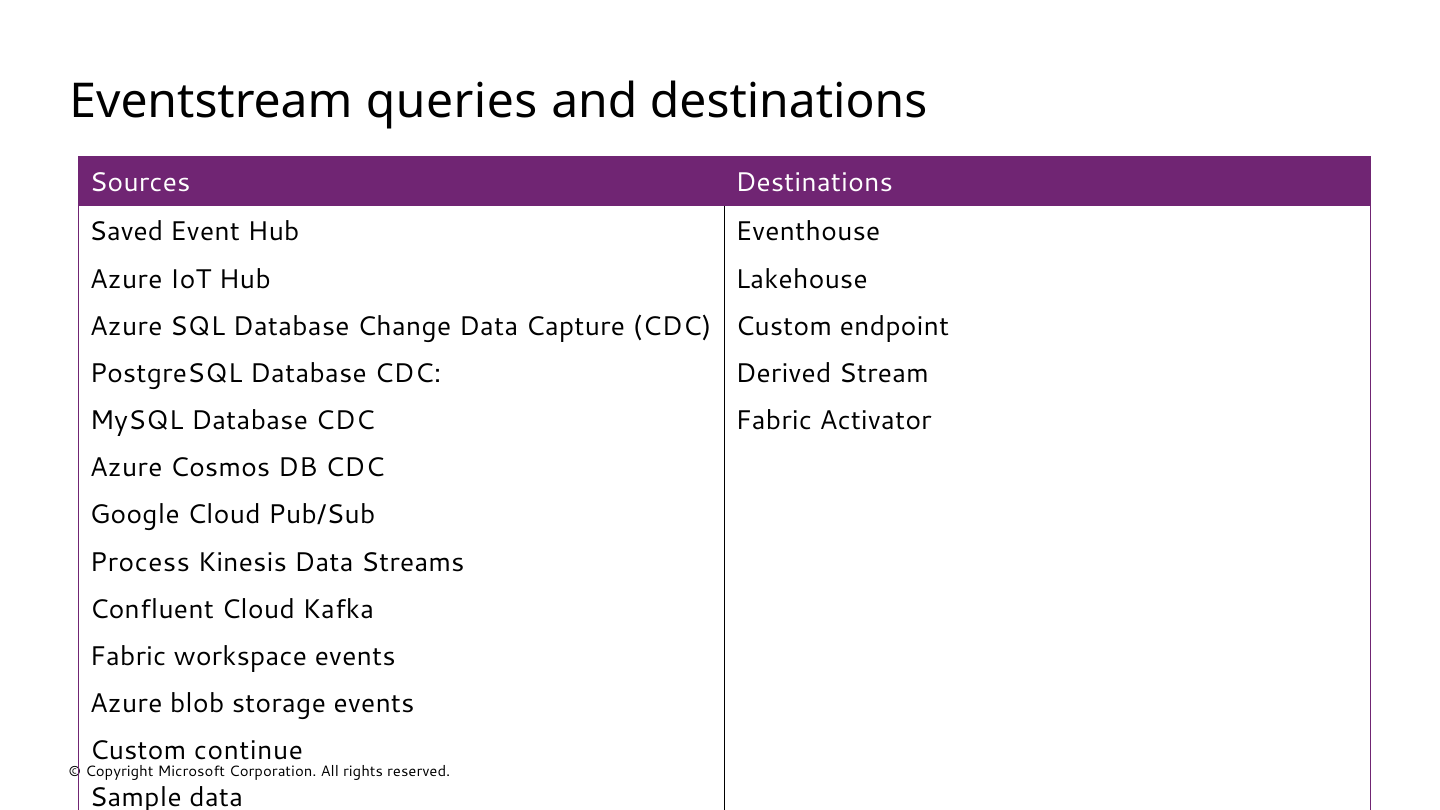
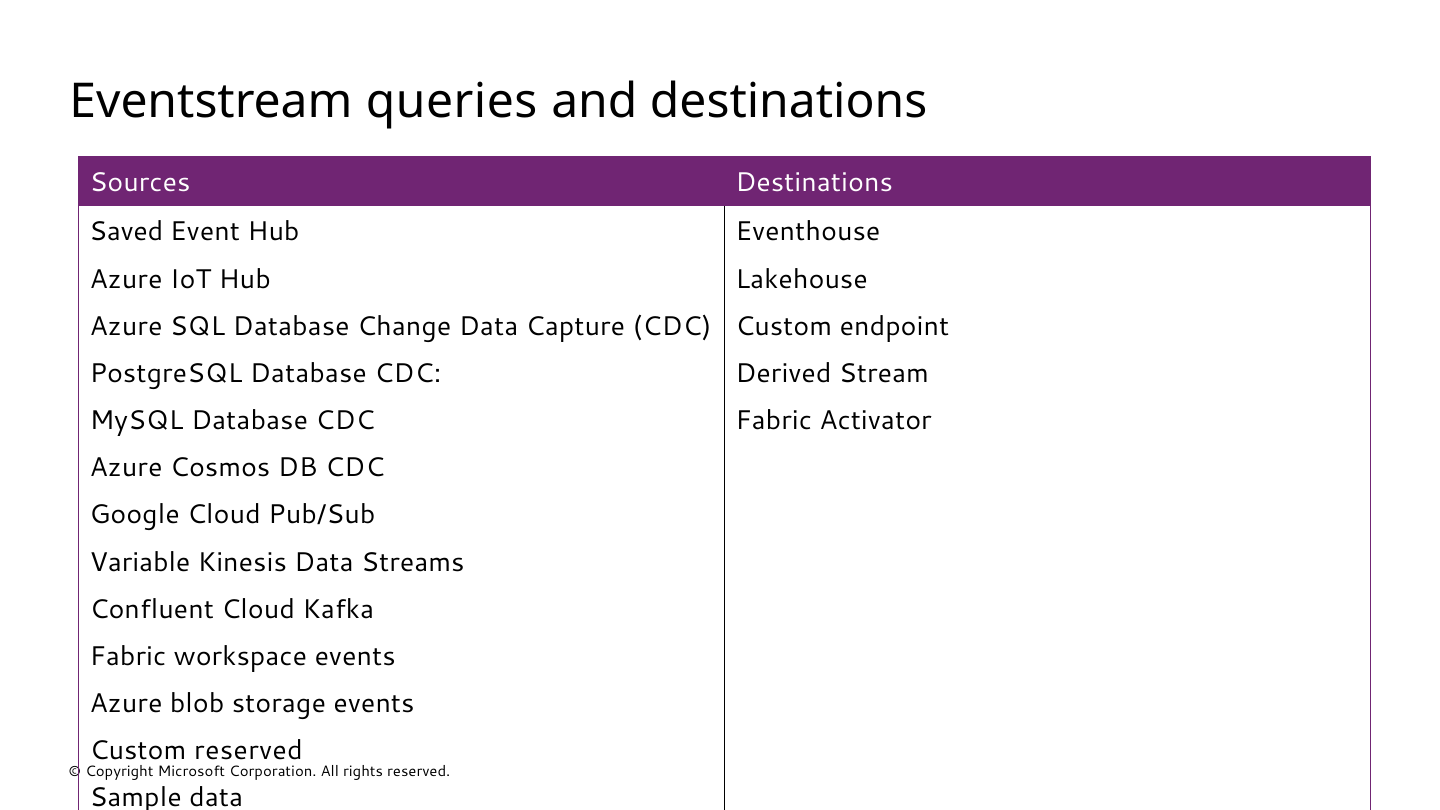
Process: Process -> Variable
Custom continue: continue -> reserved
